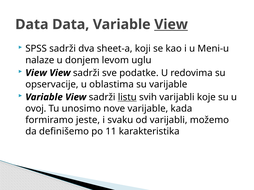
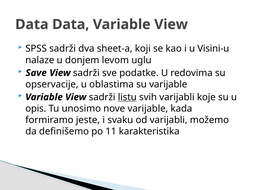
View at (171, 24) underline: present -> none
Meni-u: Meni-u -> Visini-u
View at (36, 73): View -> Save
ovoj: ovoj -> opis
